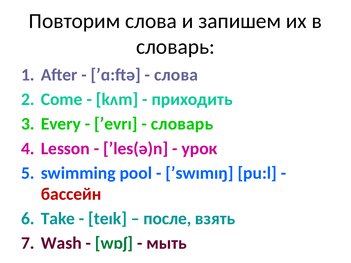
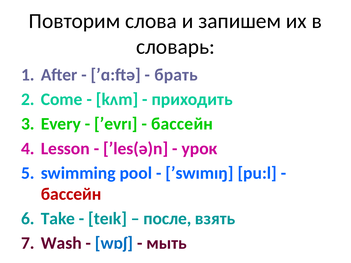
слова at (176, 75): слова -> брать
словарь at (182, 124): словарь -> бассейн
wɒʃ colour: green -> blue
